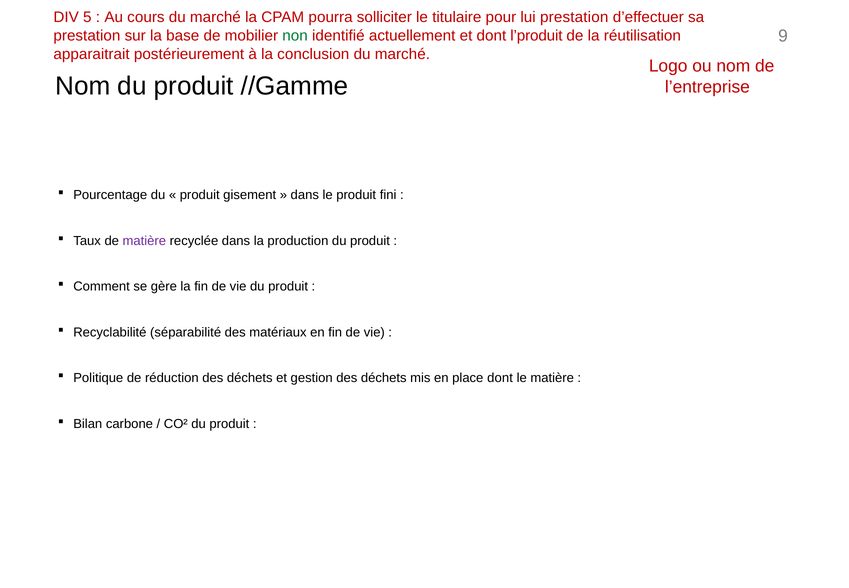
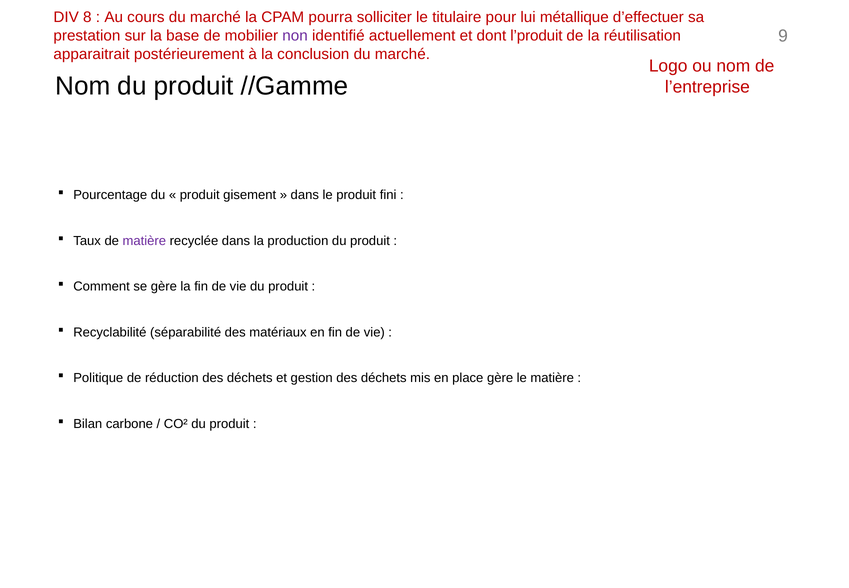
5: 5 -> 8
lui prestation: prestation -> métallique
non colour: green -> purple
place dont: dont -> gère
